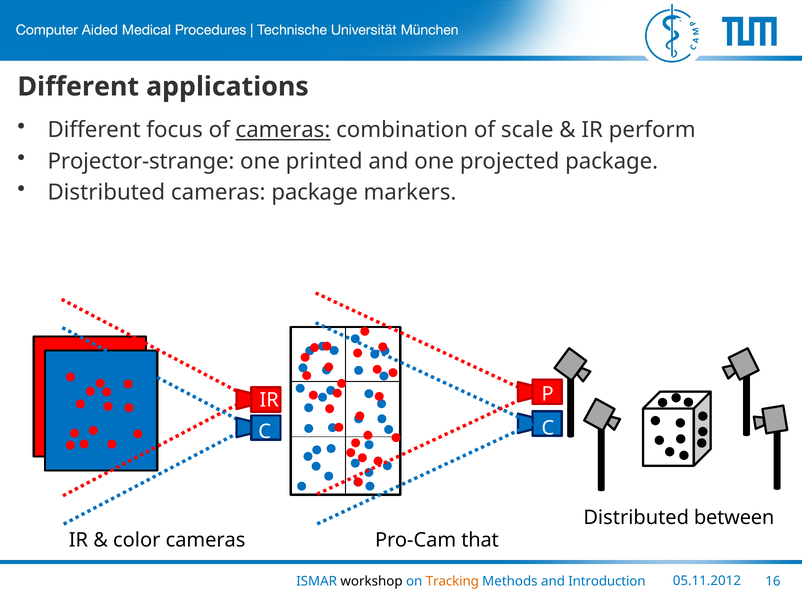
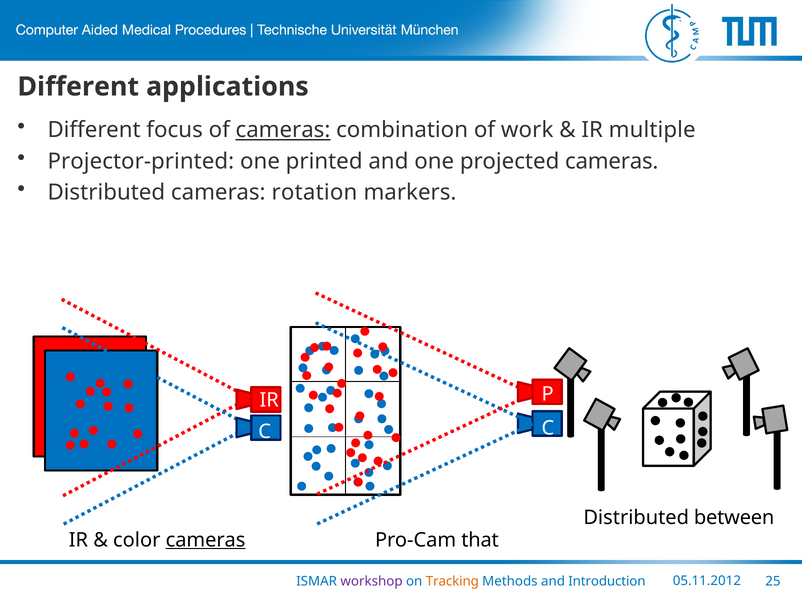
scale: scale -> work
perform: perform -> multiple
Projector-strange: Projector-strange -> Projector-printed
projected package: package -> cameras
cameras package: package -> rotation
cameras at (206, 540) underline: none -> present
workshop colour: black -> purple
16: 16 -> 25
